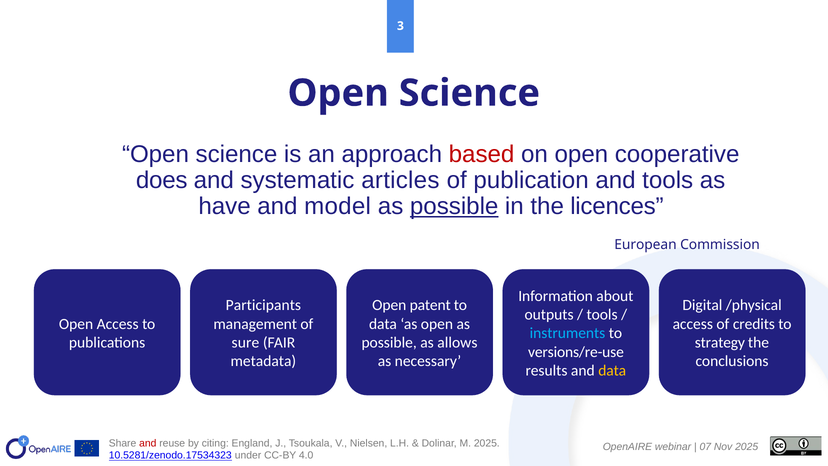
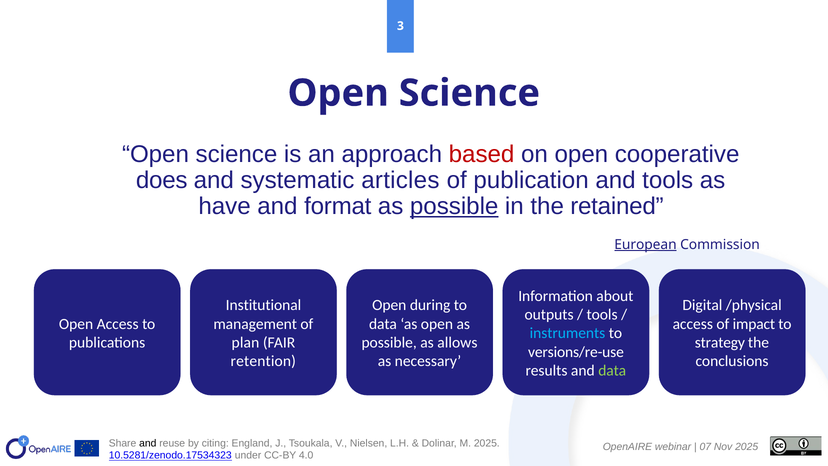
model: model -> format
licences: licences -> retained
European underline: none -> present
Participants: Participants -> Institutional
patent: patent -> during
credits: credits -> impact
sure: sure -> plan
metadata: metadata -> retention
data at (612, 370) colour: yellow -> light green
and at (148, 443) colour: red -> black
